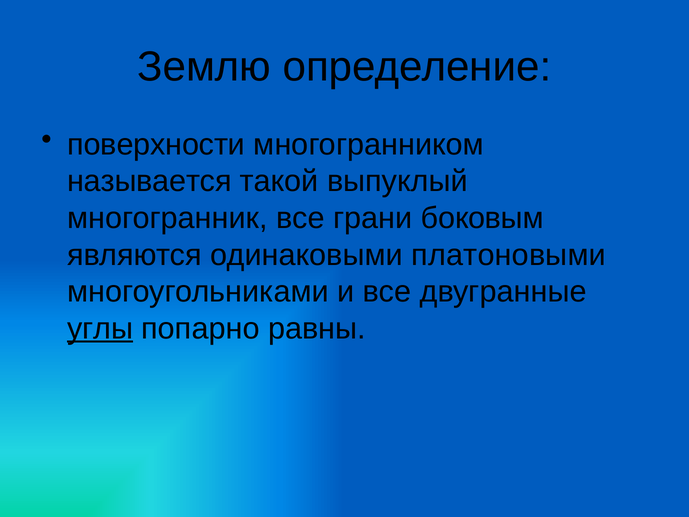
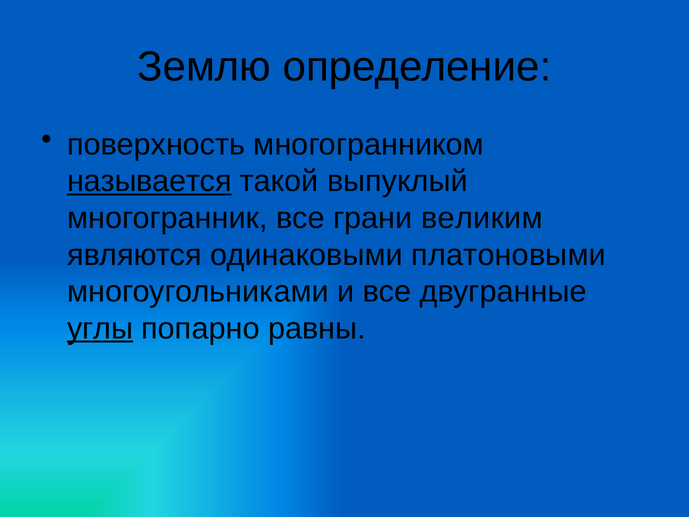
поверхности: поверхности -> поверхность
называется underline: none -> present
боковым: боковым -> великим
